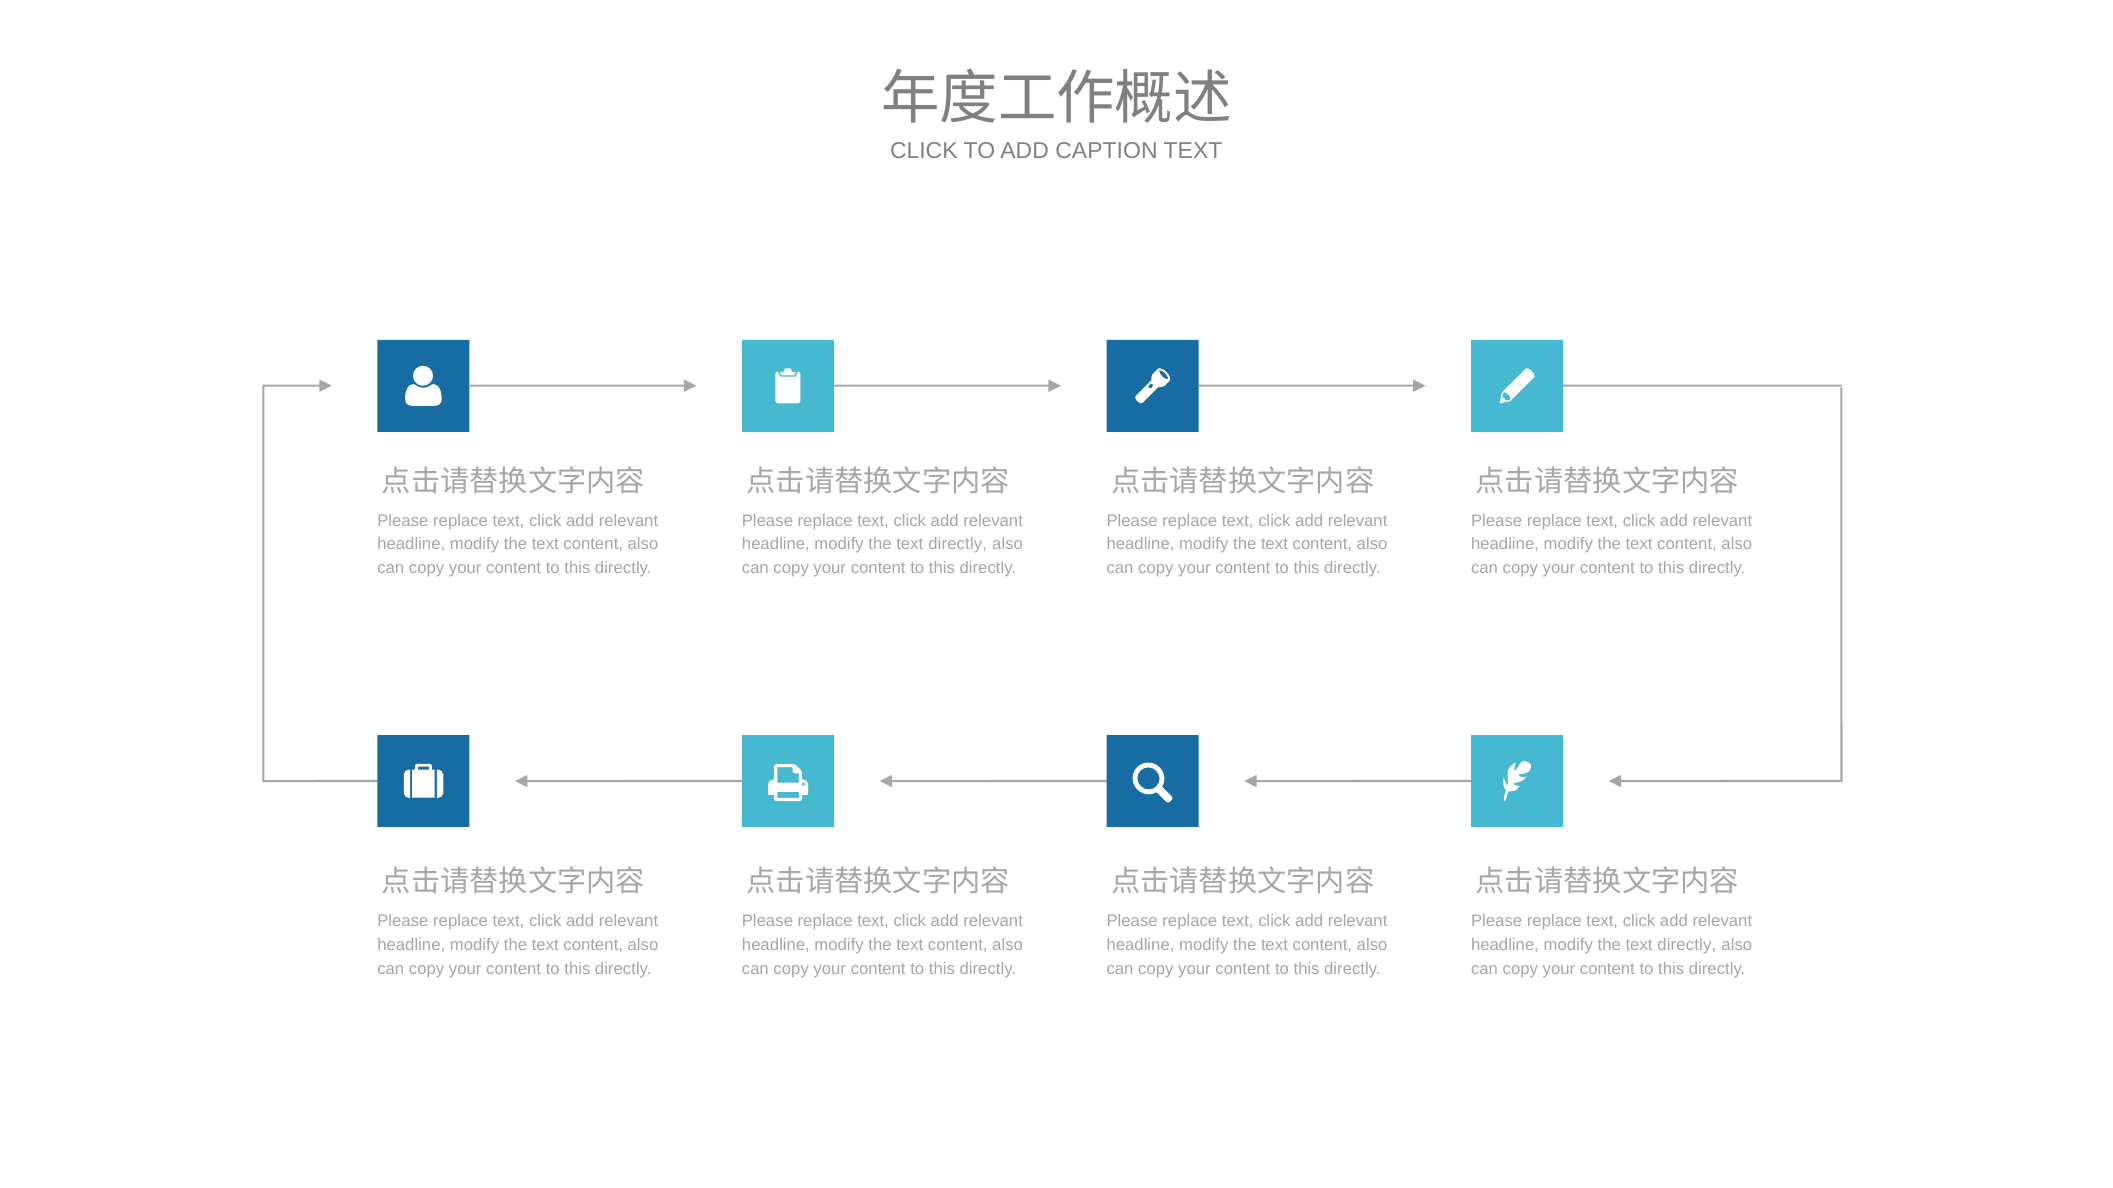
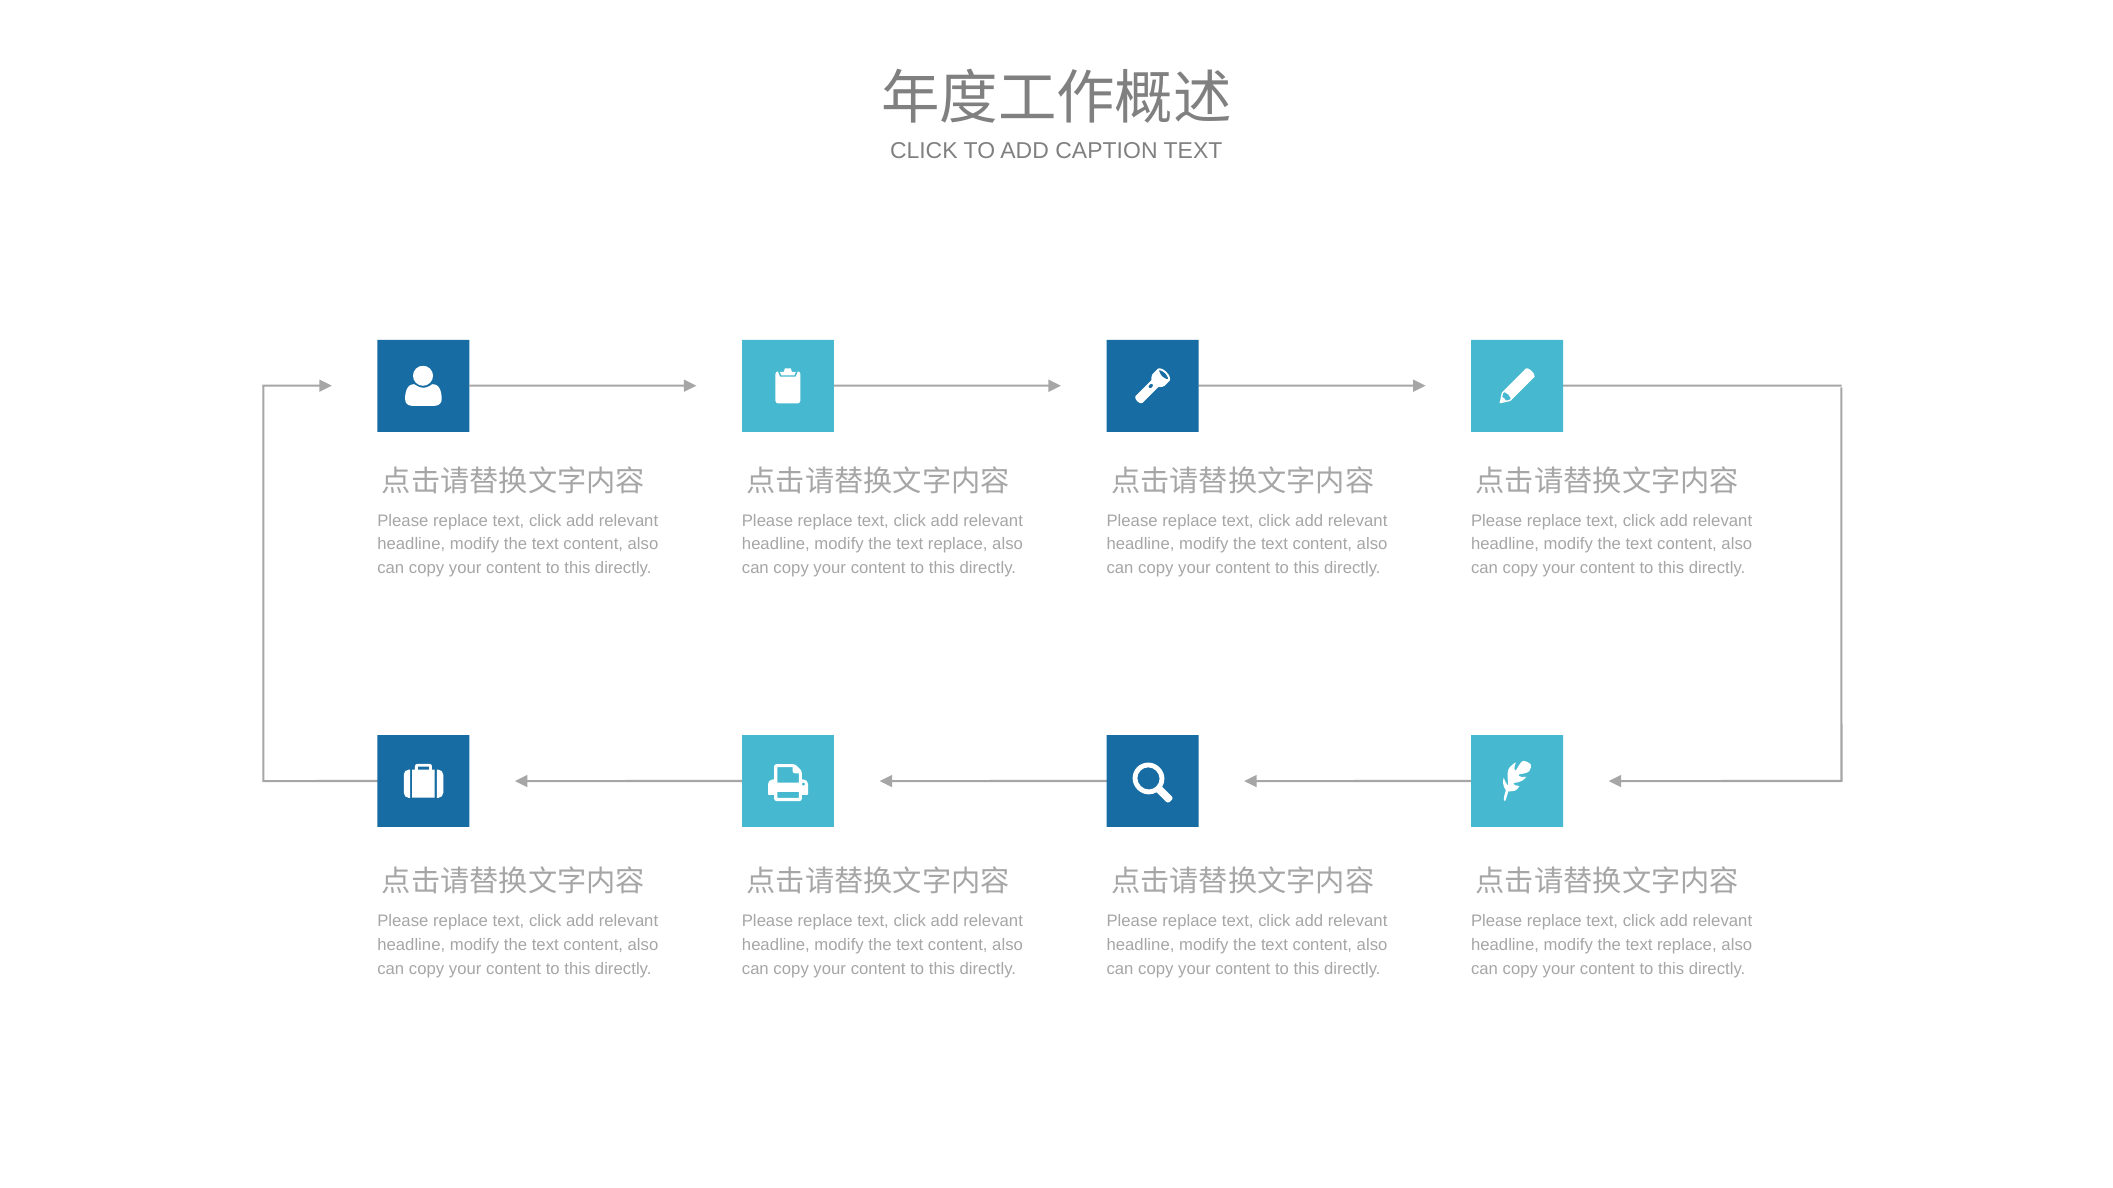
directly at (958, 545): directly -> replace
directly at (1687, 945): directly -> replace
